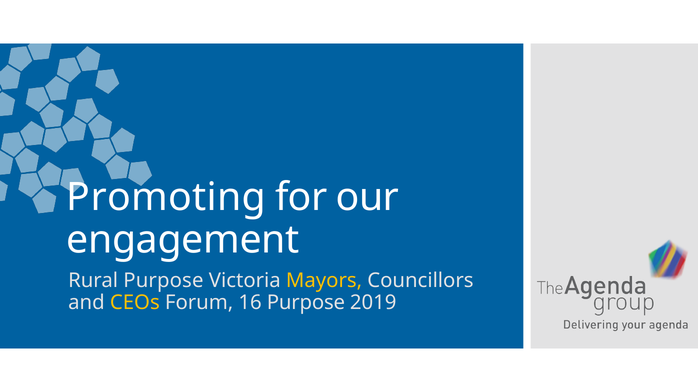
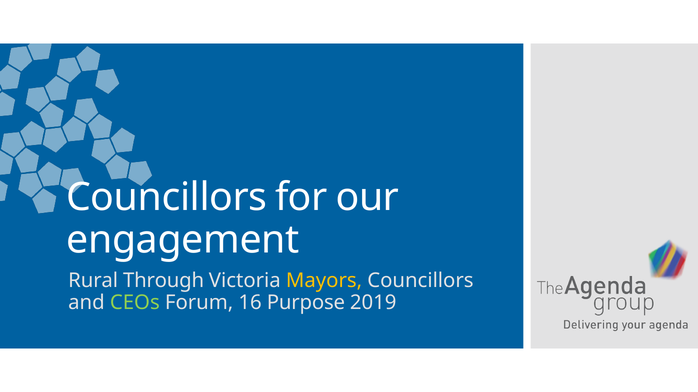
Promoting at (166, 198): Promoting -> Councillors
Rural Purpose: Purpose -> Through
CEOs colour: yellow -> light green
